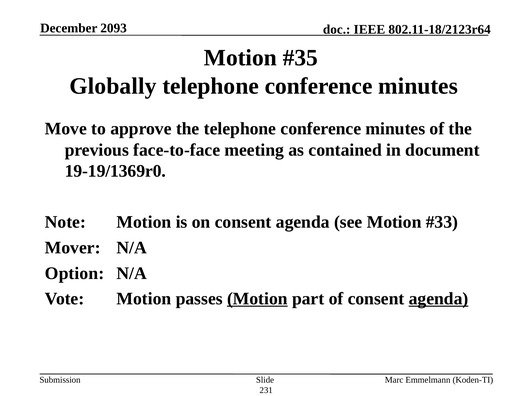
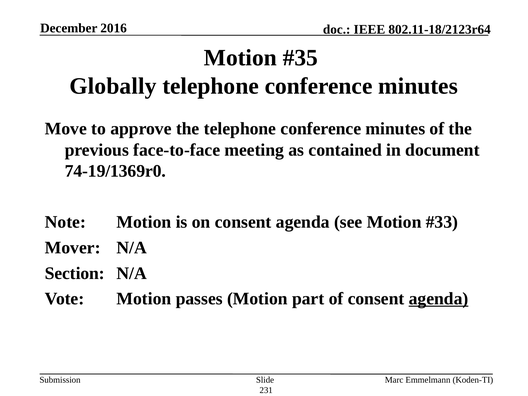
2093: 2093 -> 2016
19-19/1369r0: 19-19/1369r0 -> 74-19/1369r0
Option: Option -> Section
Motion at (257, 299) underline: present -> none
